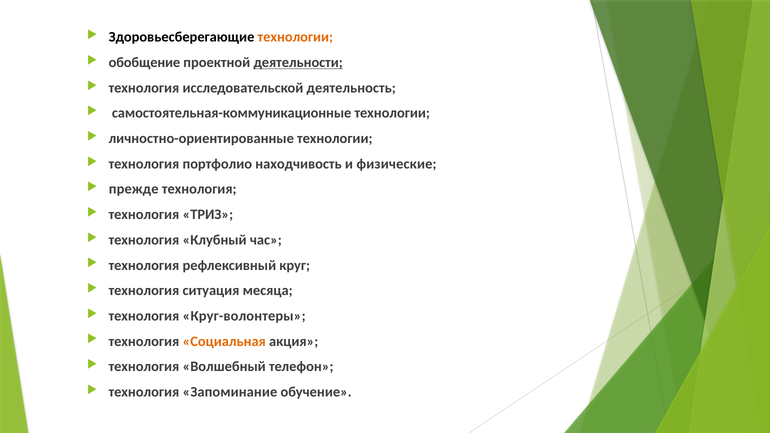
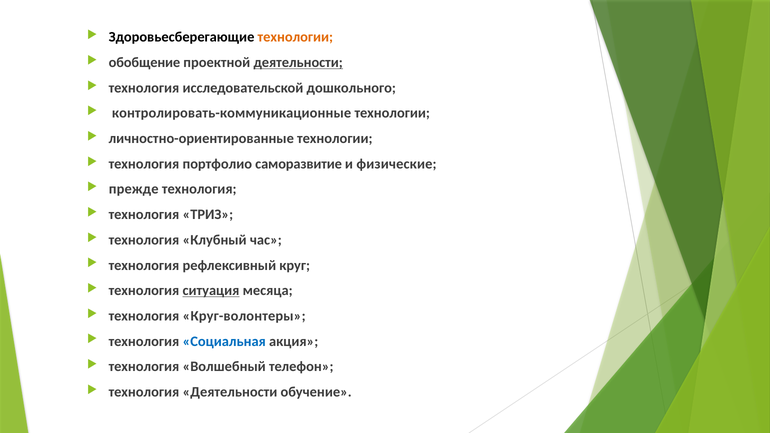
деятельность: деятельность -> дошкольного
самостоятельная-коммуникационные: самостоятельная-коммуникационные -> контролировать-коммуникационные
находчивость: находчивость -> саморазвитие
ситуация underline: none -> present
Социальная colour: orange -> blue
технология Запоминание: Запоминание -> Деятельности
